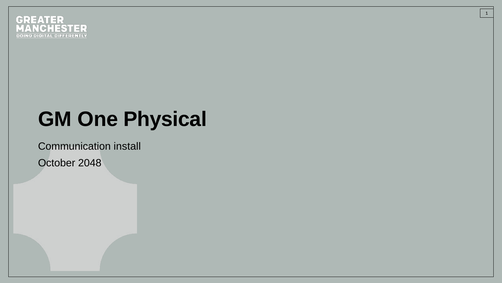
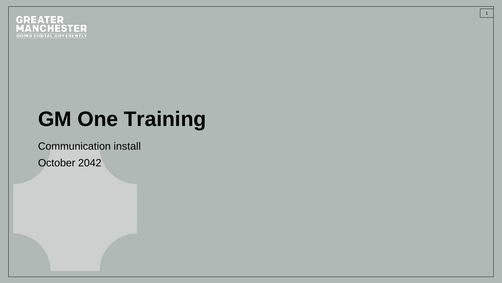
Physical: Physical -> Training
2048: 2048 -> 2042
